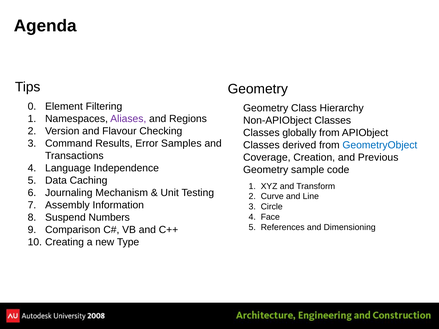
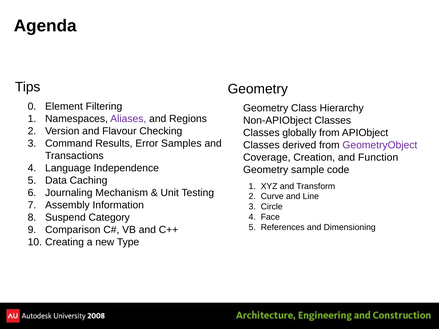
GeometryObject colour: blue -> purple
Previous: Previous -> Function
Numbers: Numbers -> Category
